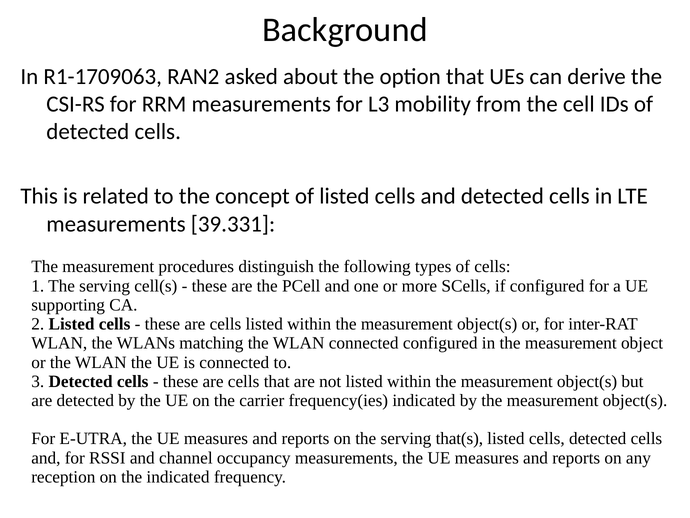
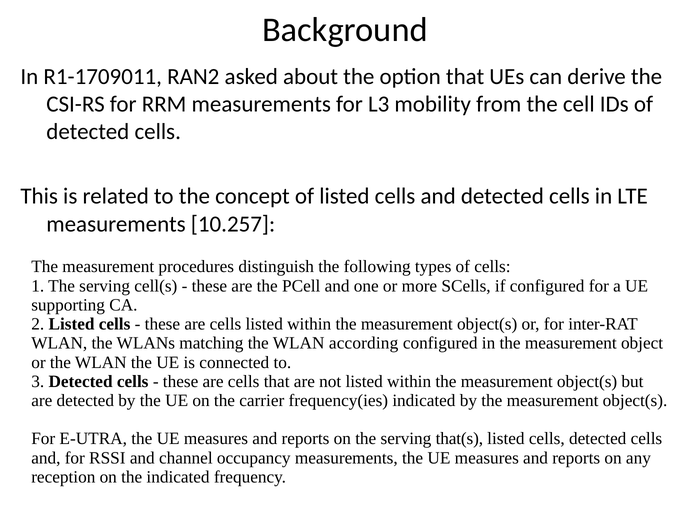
R1-1709063: R1-1709063 -> R1-1709011
39.331: 39.331 -> 10.257
WLAN connected: connected -> according
